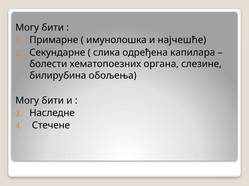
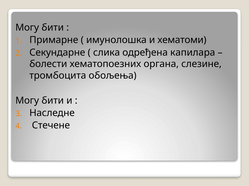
најчешће: најчешће -> хематоми
билирубина: билирубина -> тромбоцита
